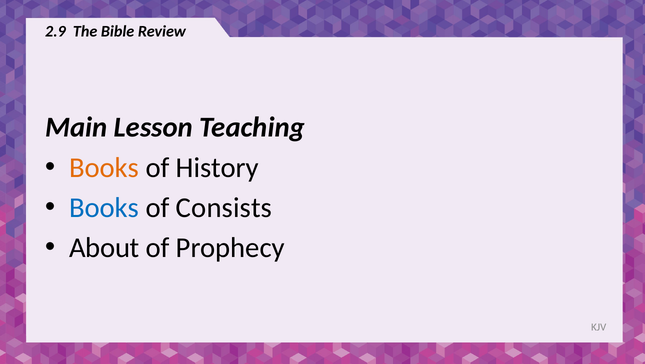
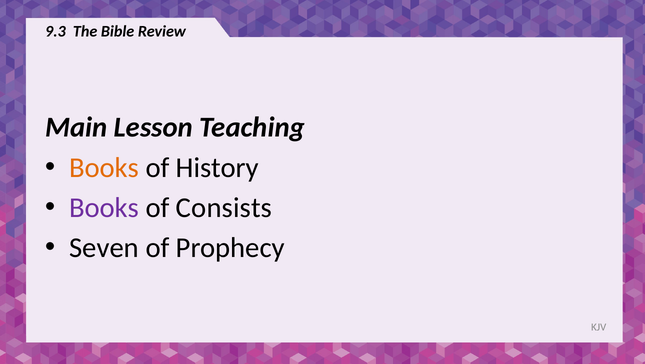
2.9: 2.9 -> 9.3
Books at (104, 208) colour: blue -> purple
About: About -> Seven
